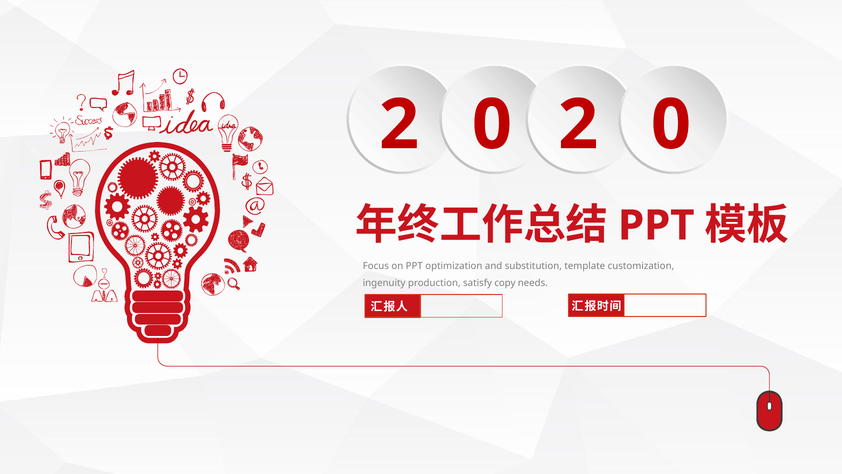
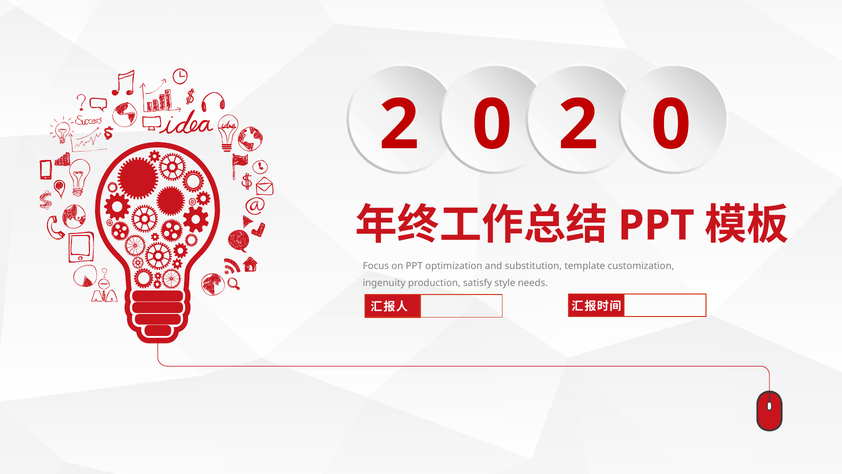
copy: copy -> style
